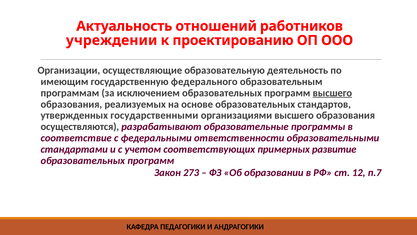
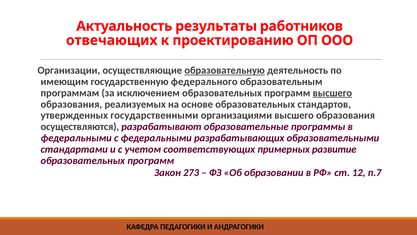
отношений: отношений -> результаты
учреждении: учреждении -> отвечающих
образовательную underline: none -> present
соответствие at (76, 138): соответствие -> федеральными
ответственности: ответственности -> разрабатывающих
